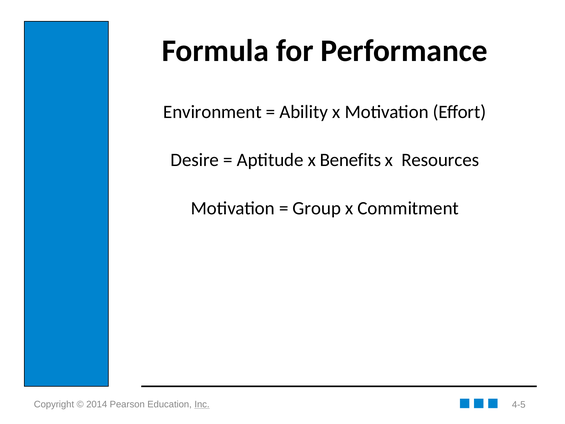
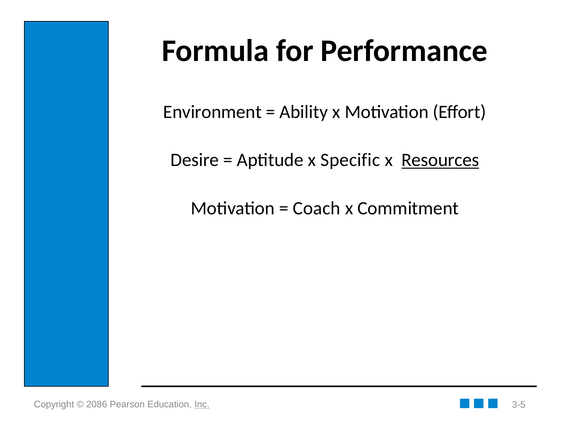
Benefits: Benefits -> Specific
Resources underline: none -> present
Group: Group -> Coach
2014: 2014 -> 2086
4-5: 4-5 -> 3-5
